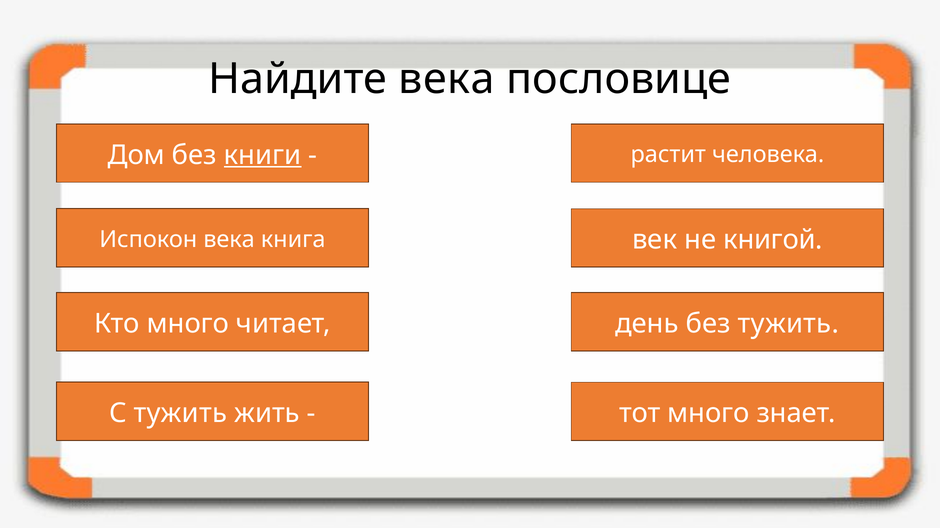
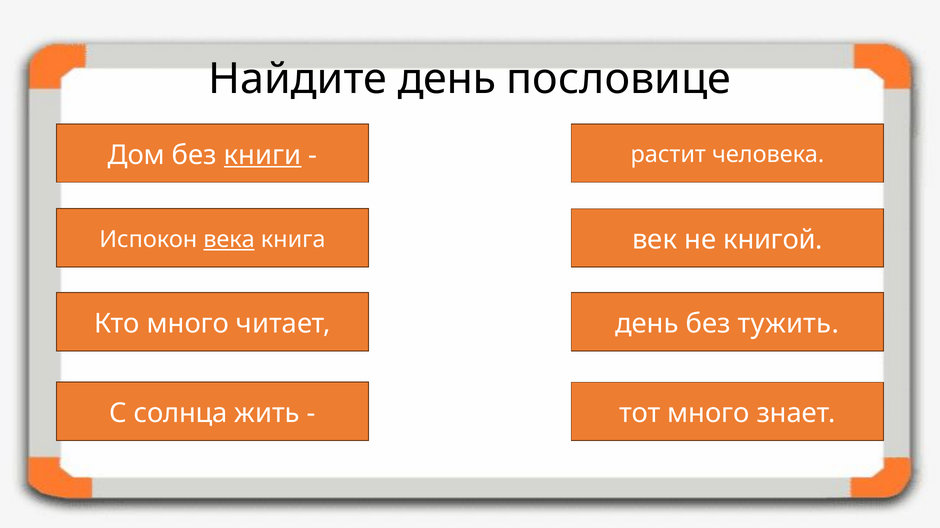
Найдите века: века -> день
века at (229, 240) underline: none -> present
С тужить: тужить -> солнца
